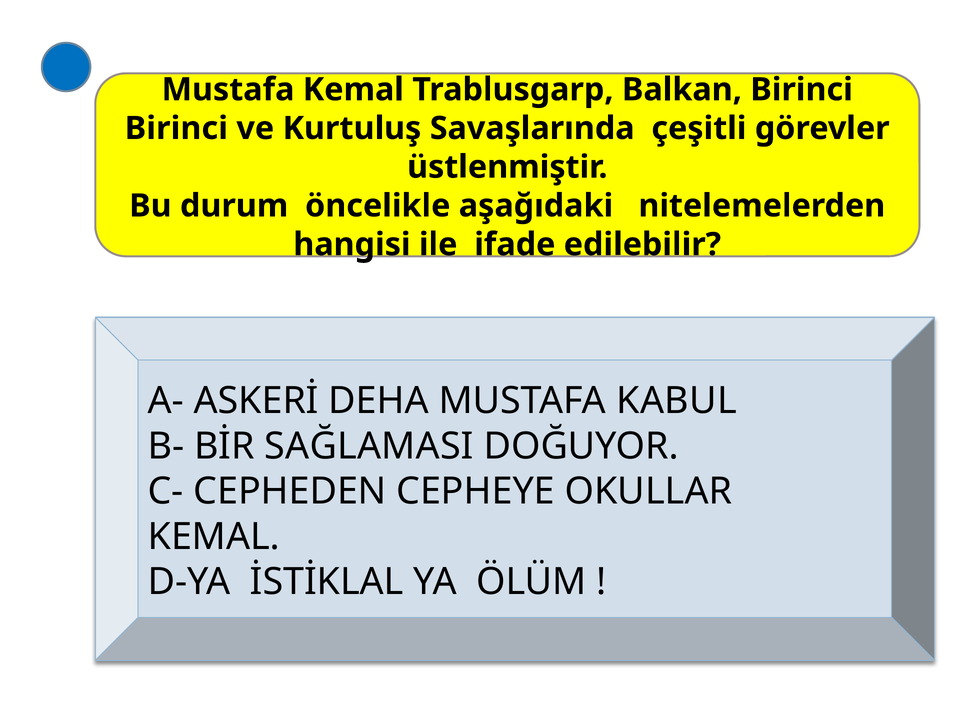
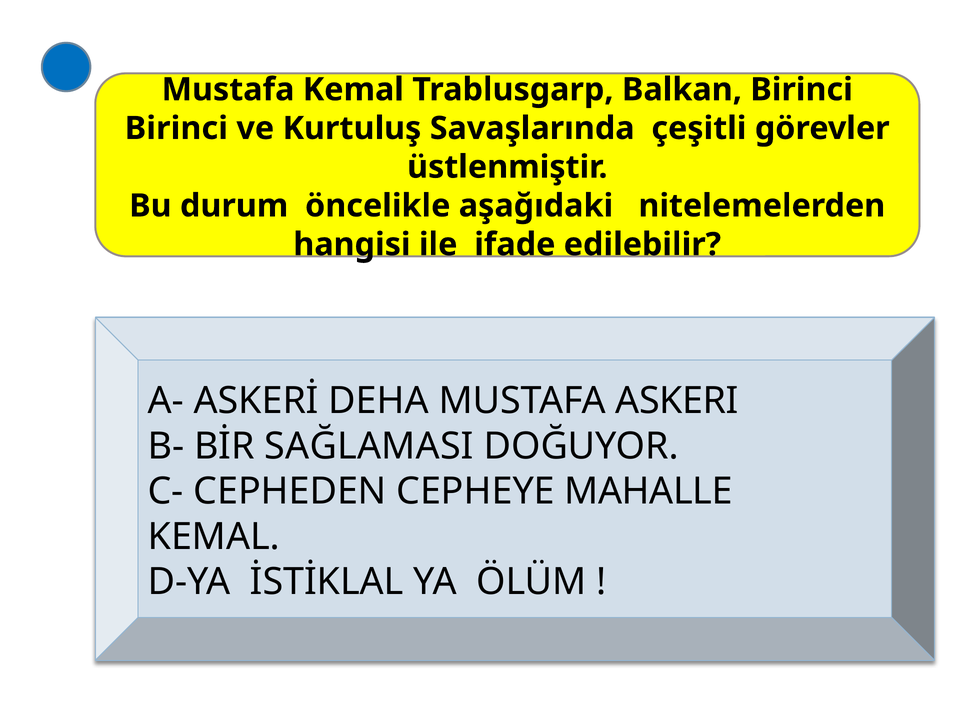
KABUL: KABUL -> ASKERI
OKULLAR: OKULLAR -> MAHALLE
